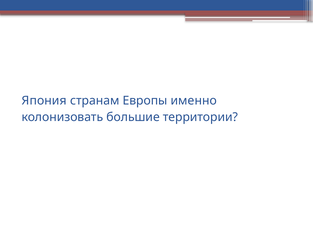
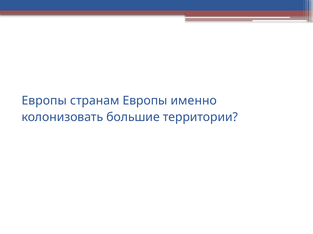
Япония at (44, 101): Япония -> Европы
